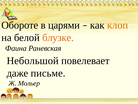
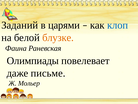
Обороте: Обороте -> Заданий
клоп colour: orange -> blue
Небольшой: Небольшой -> Олимпиады
